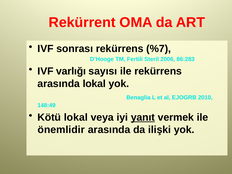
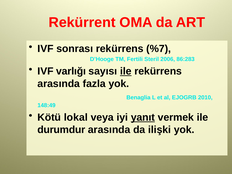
ile at (126, 71) underline: none -> present
arasında lokal: lokal -> fazla
önemlidir: önemlidir -> durumdur
